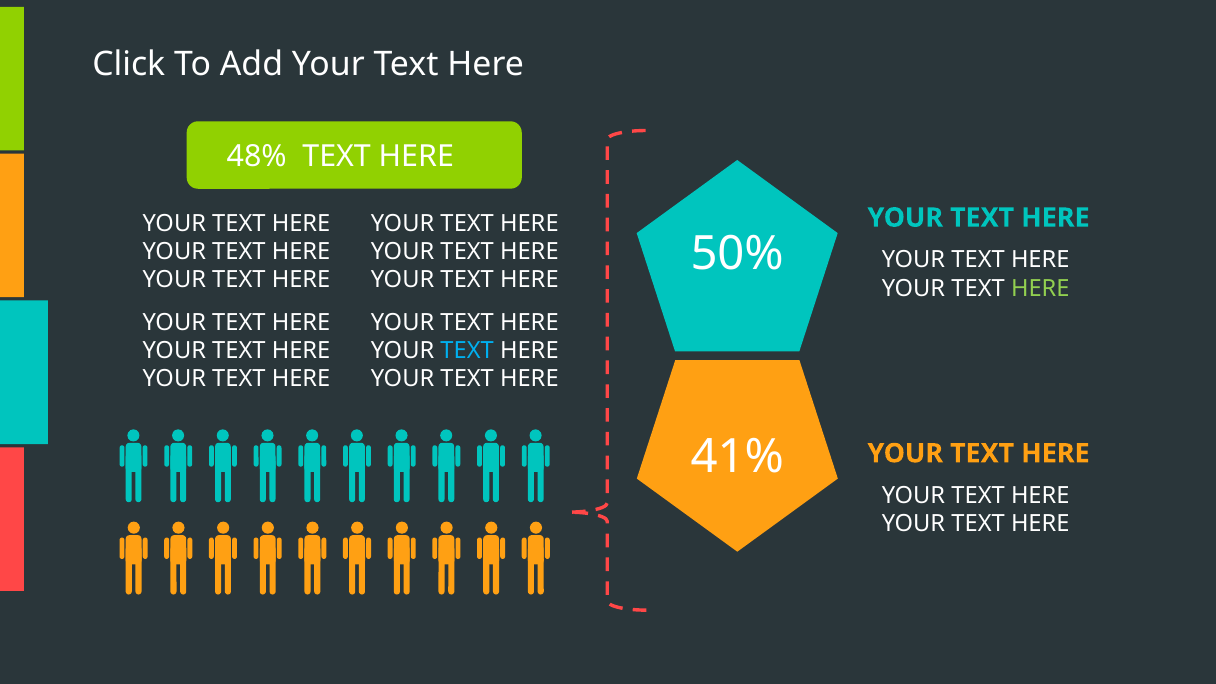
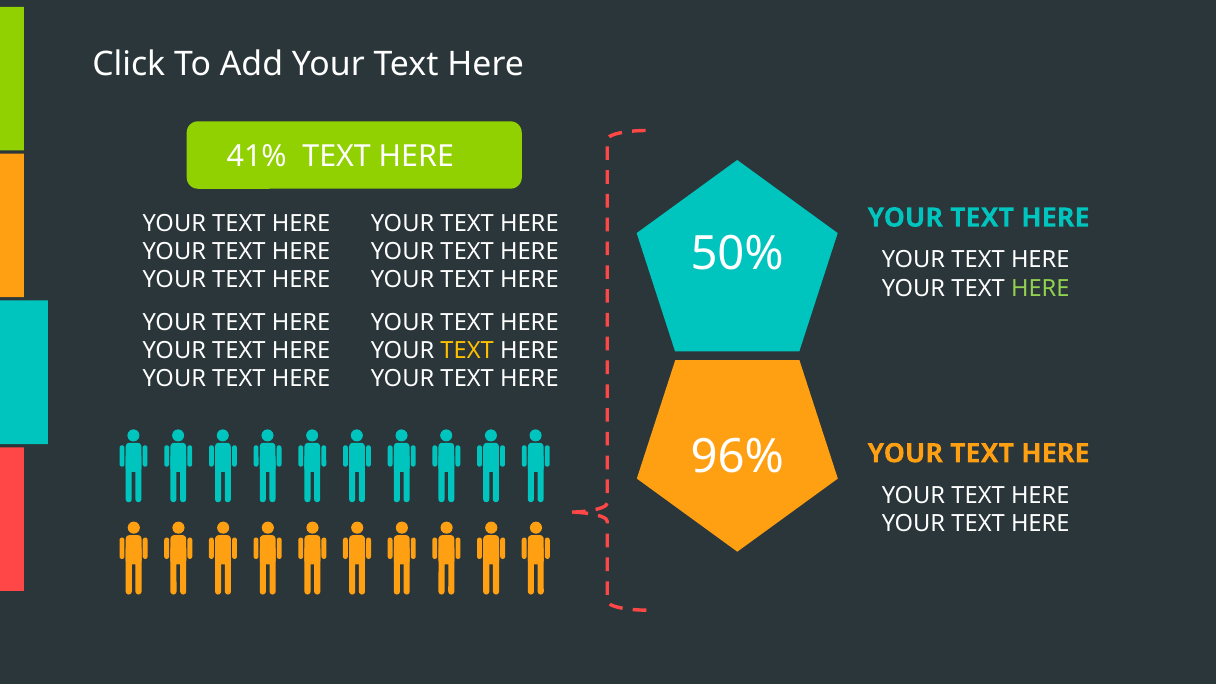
48%: 48% -> 41%
TEXT at (467, 351) colour: light blue -> yellow
41%: 41% -> 96%
